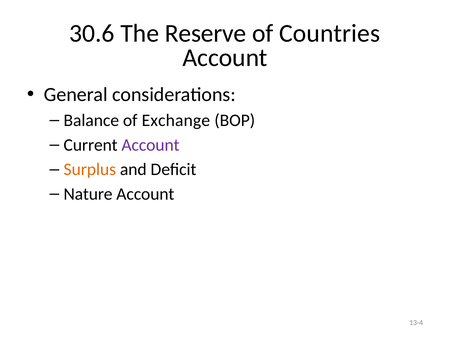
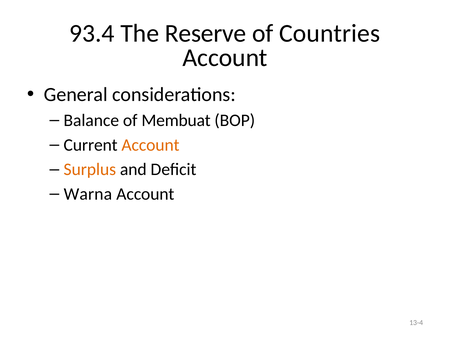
30.6: 30.6 -> 93.4
Exchange: Exchange -> Membuat
Account at (150, 145) colour: purple -> orange
Nature: Nature -> Warna
